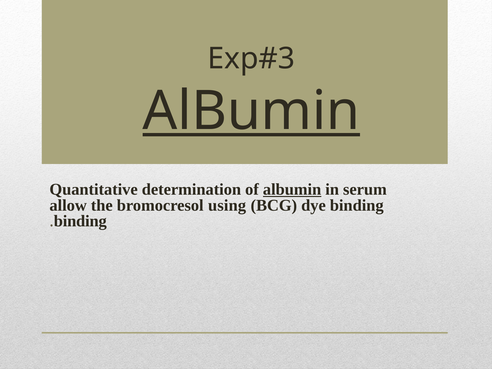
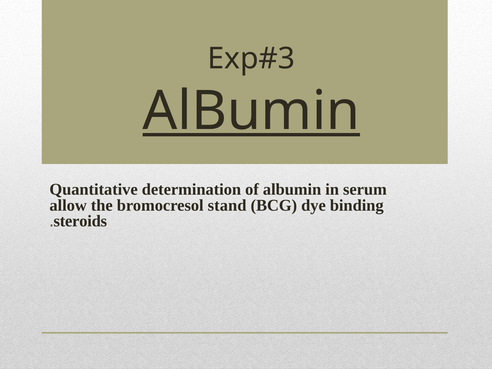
albumin at (292, 190) underline: present -> none
using: using -> stand
binding at (80, 221): binding -> steroids
